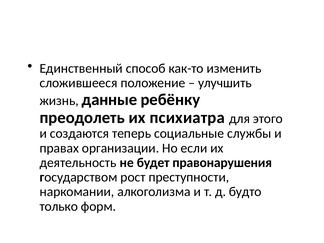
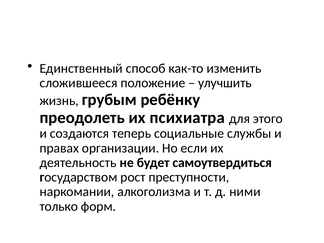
данные: данные -> грубым
правонарушения: правонарушения -> самоутвердиться
будто: будто -> ними
